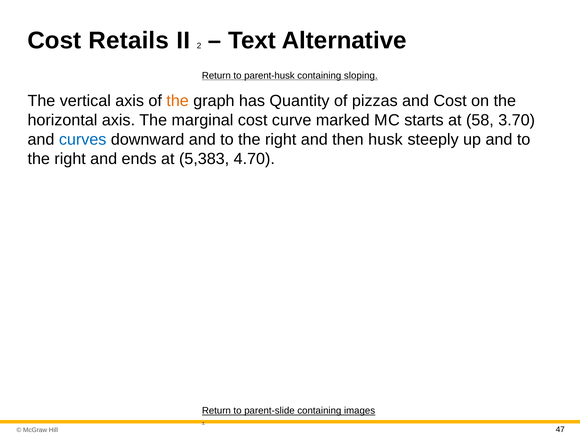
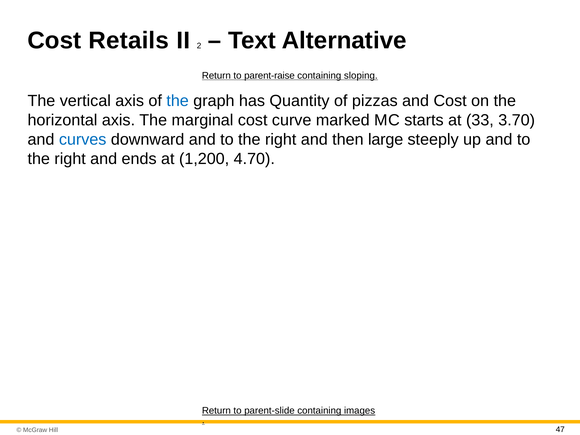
parent-husk: parent-husk -> parent-raise
the at (178, 101) colour: orange -> blue
58: 58 -> 33
husk: husk -> large
5,383: 5,383 -> 1,200
